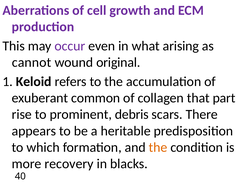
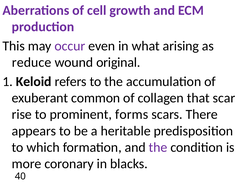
cannot: cannot -> reduce
part: part -> scar
debris: debris -> forms
the at (158, 148) colour: orange -> purple
recovery: recovery -> coronary
